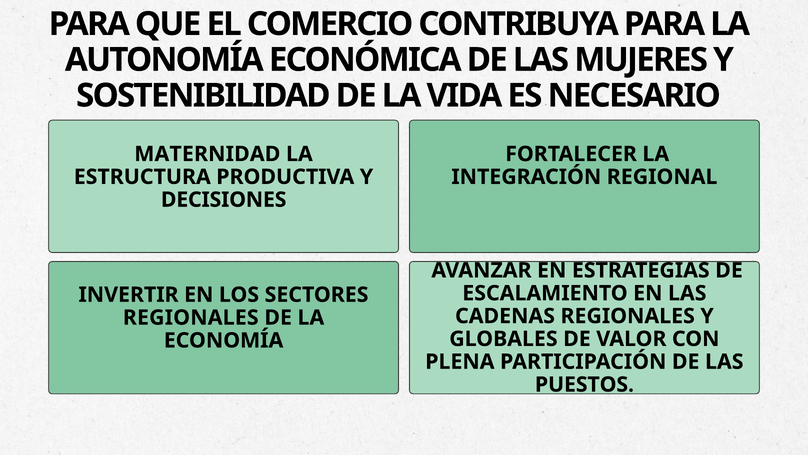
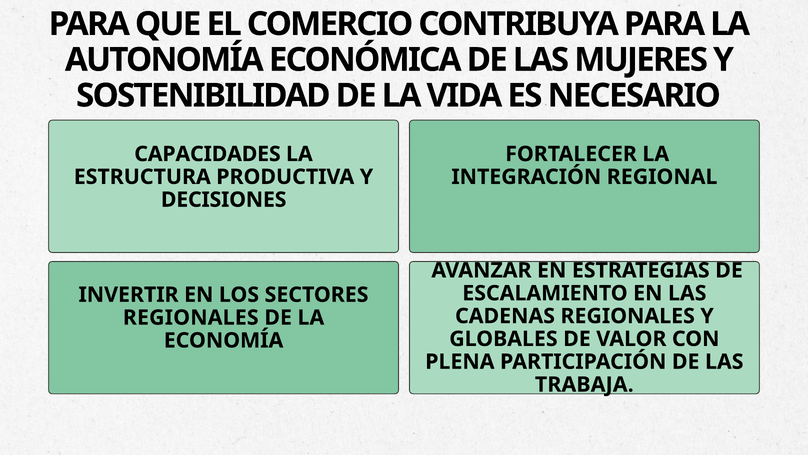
MATERNIDAD: MATERNIDAD -> CAPACIDADES
PUESTOS: PUESTOS -> TRABAJA
